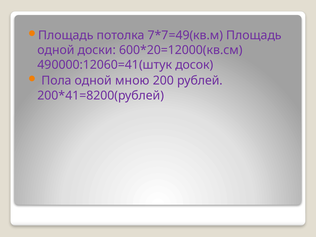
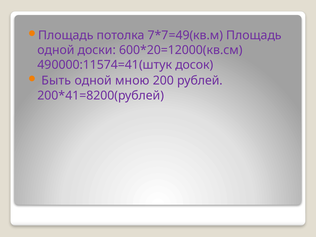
490000:12060=41(штук: 490000:12060=41(штук -> 490000:11574=41(штук
Пола: Пола -> Быть
